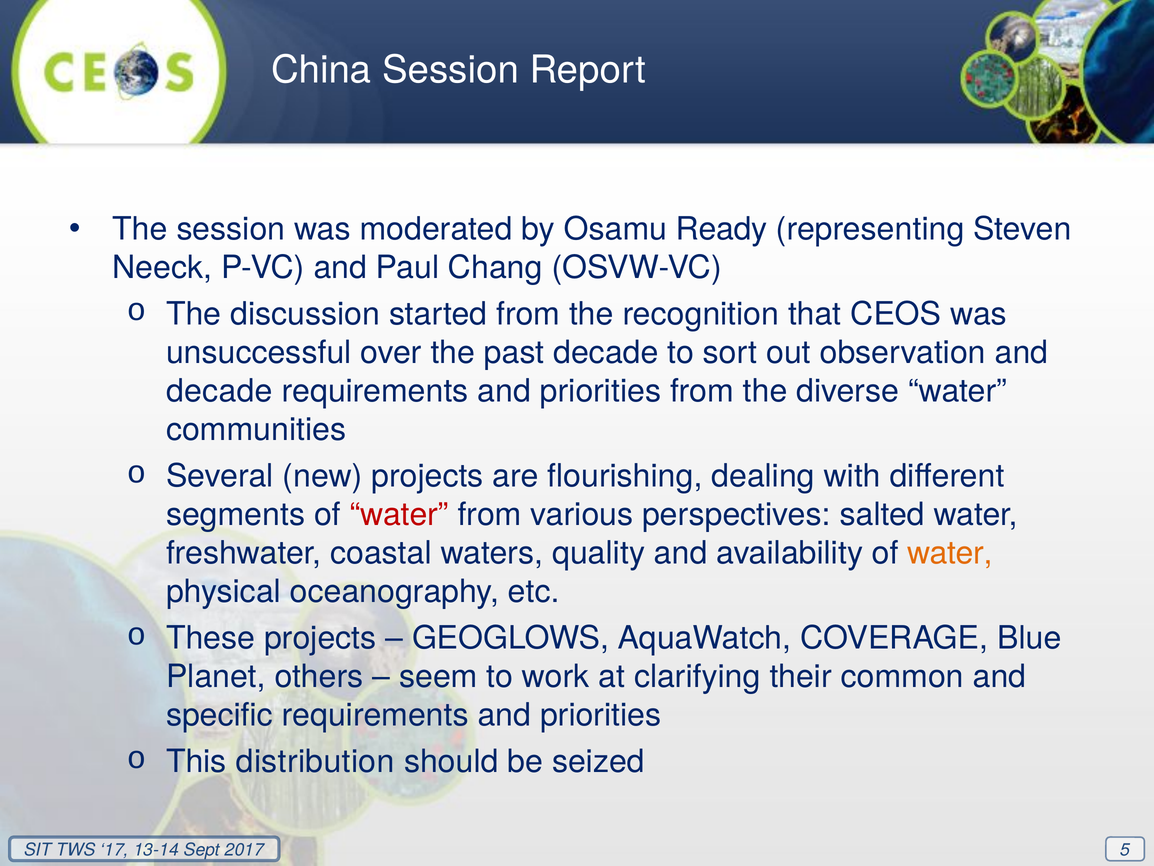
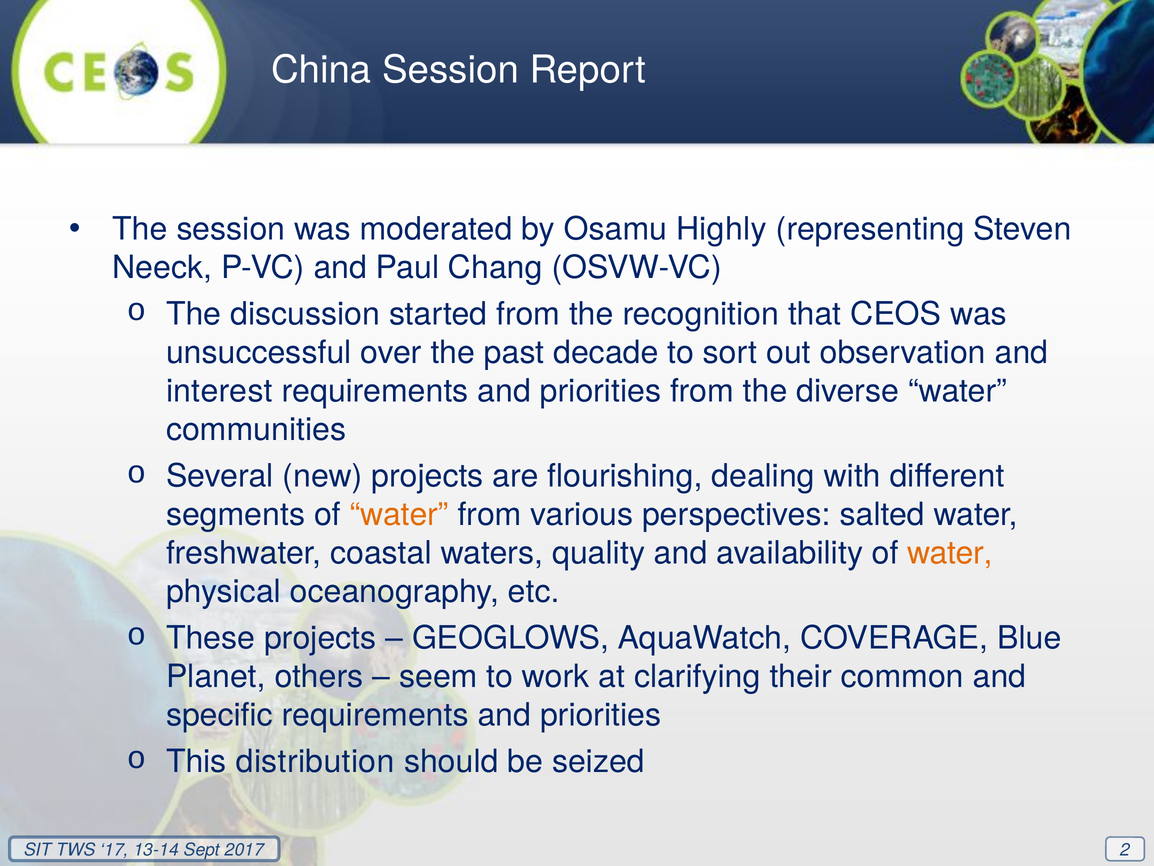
Ready: Ready -> Highly
decade at (219, 391): decade -> interest
water at (399, 514) colour: red -> orange
5: 5 -> 2
